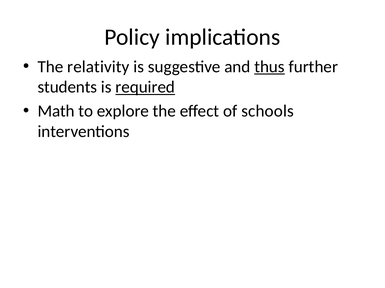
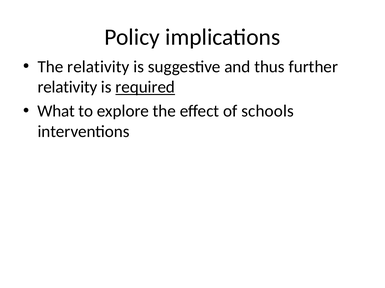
thus underline: present -> none
students at (67, 87): students -> relativity
Math: Math -> What
